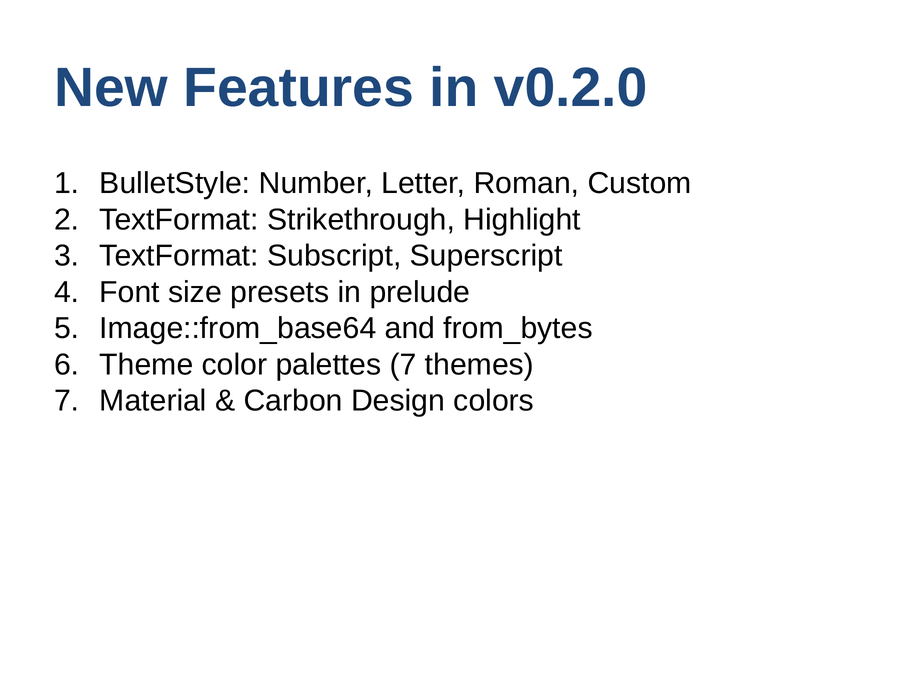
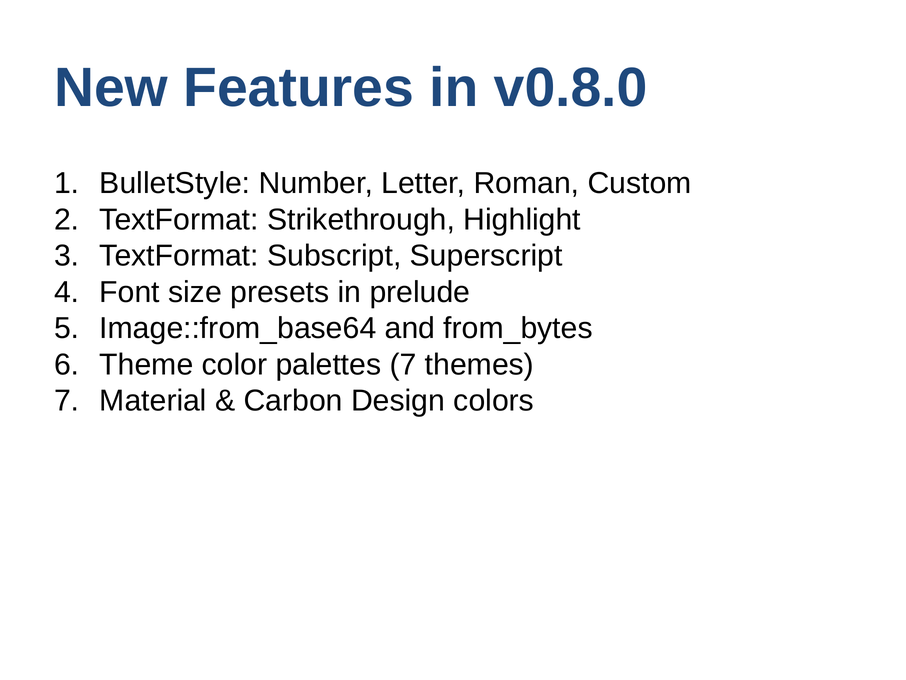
v0.2.0: v0.2.0 -> v0.8.0
